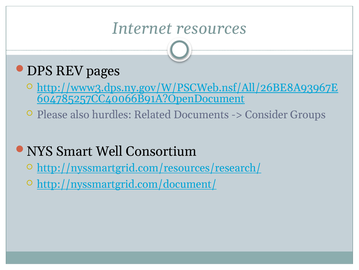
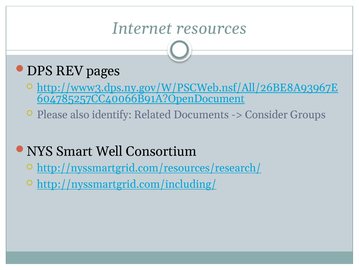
hurdles: hurdles -> identify
http://nyssmartgrid.com/document/: http://nyssmartgrid.com/document/ -> http://nyssmartgrid.com/including/
